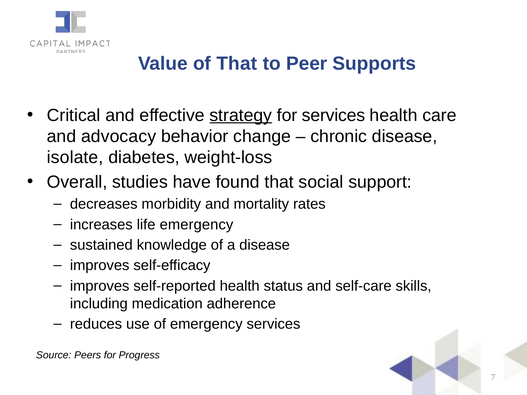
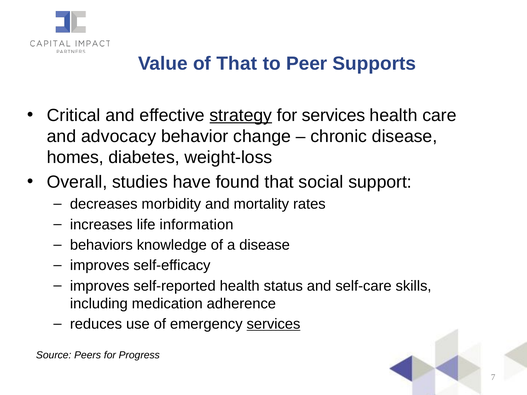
isolate: isolate -> homes
life emergency: emergency -> information
sustained: sustained -> behaviors
services at (274, 324) underline: none -> present
